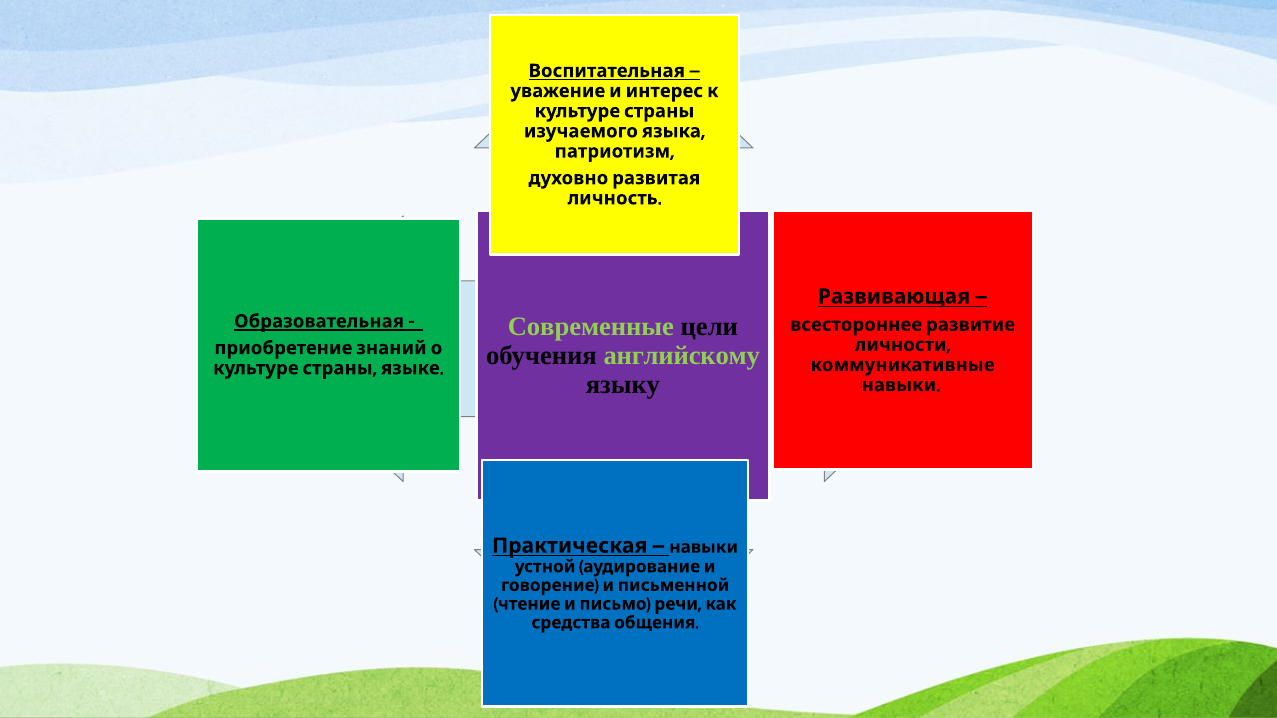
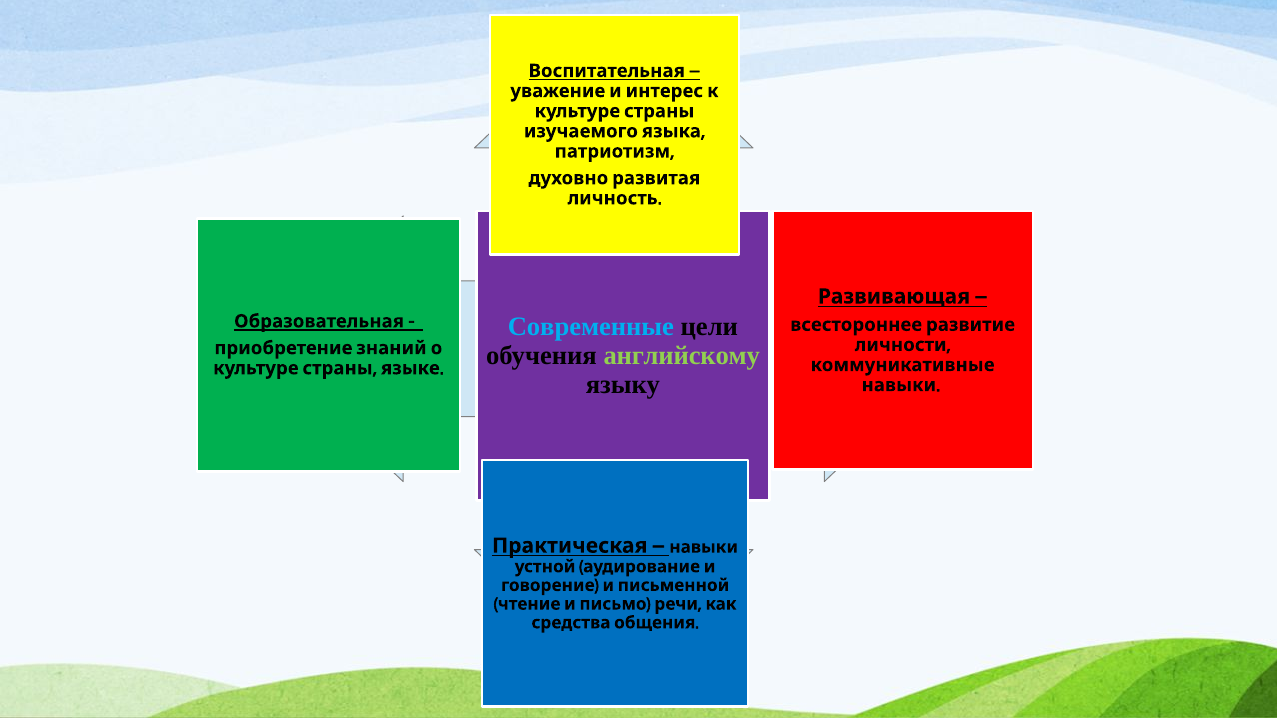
Современные colour: light green -> light blue
